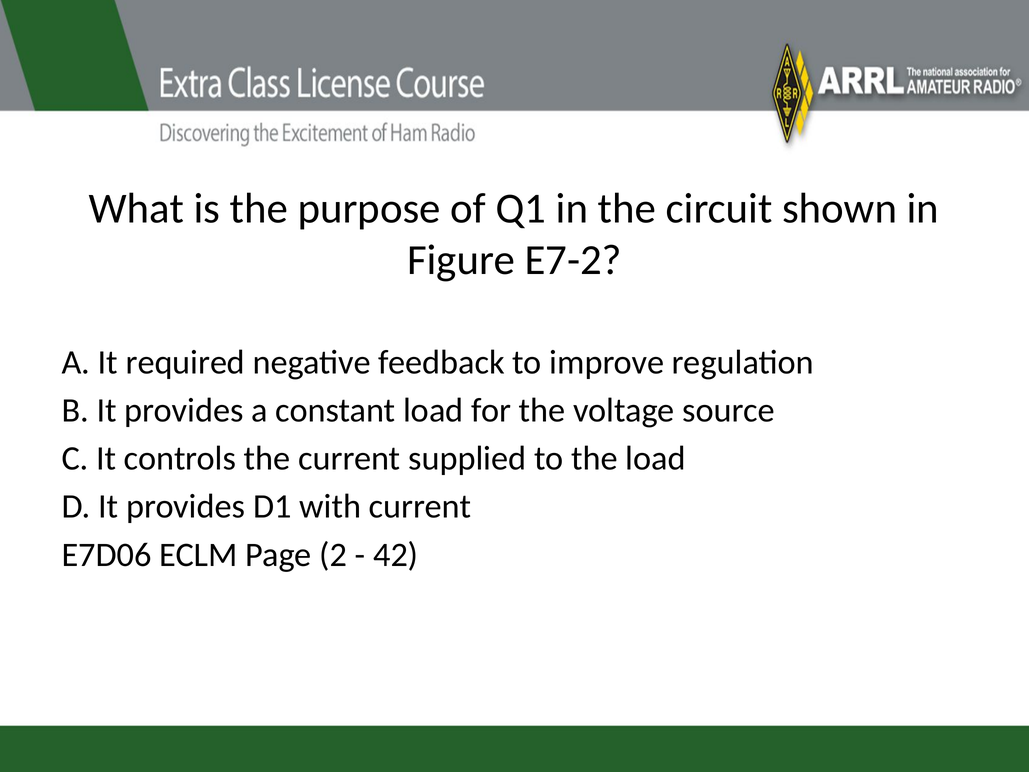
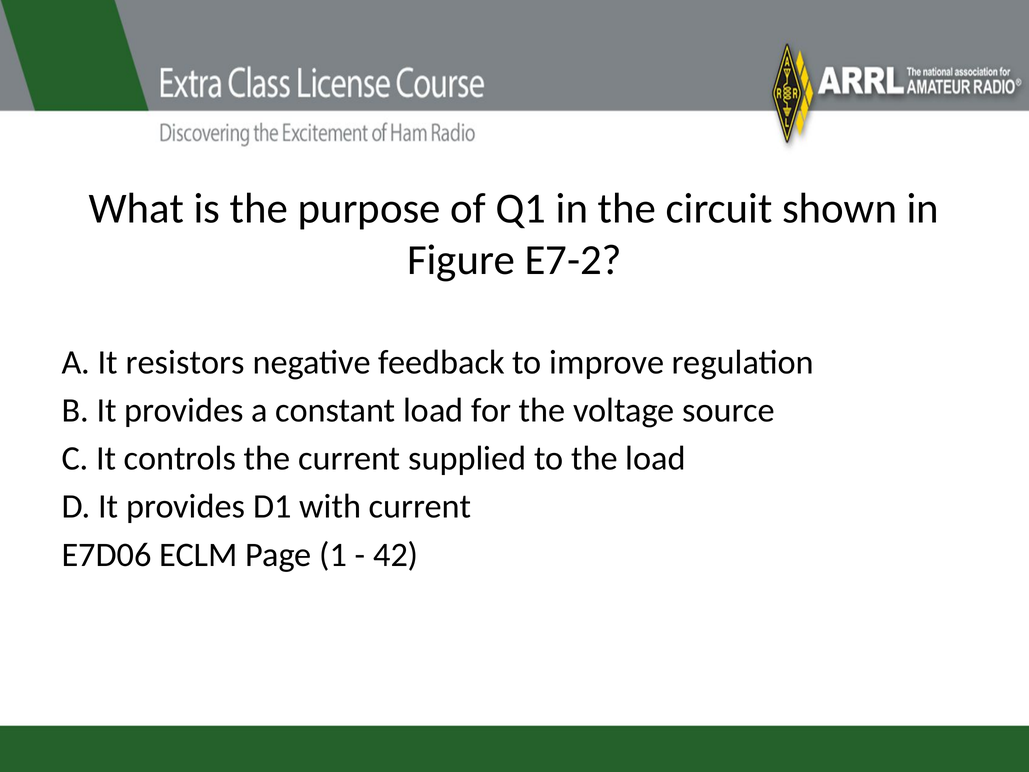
required: required -> resistors
2: 2 -> 1
